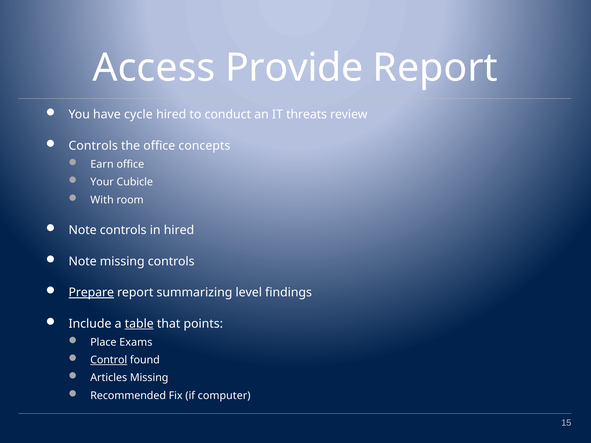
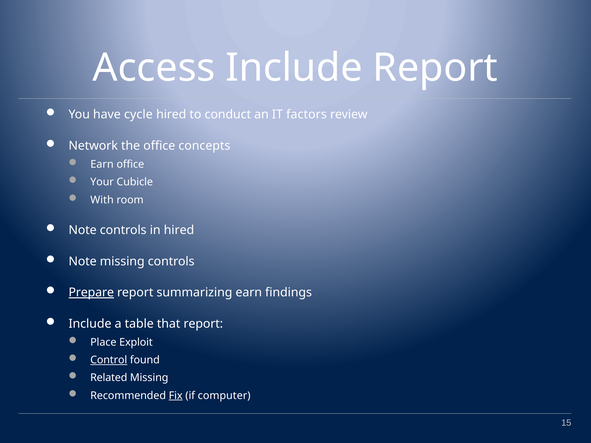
Access Provide: Provide -> Include
threats: threats -> factors
Controls at (93, 146): Controls -> Network
summarizing level: level -> earn
table underline: present -> none
that points: points -> report
Exams: Exams -> Exploit
Articles: Articles -> Related
Fix underline: none -> present
